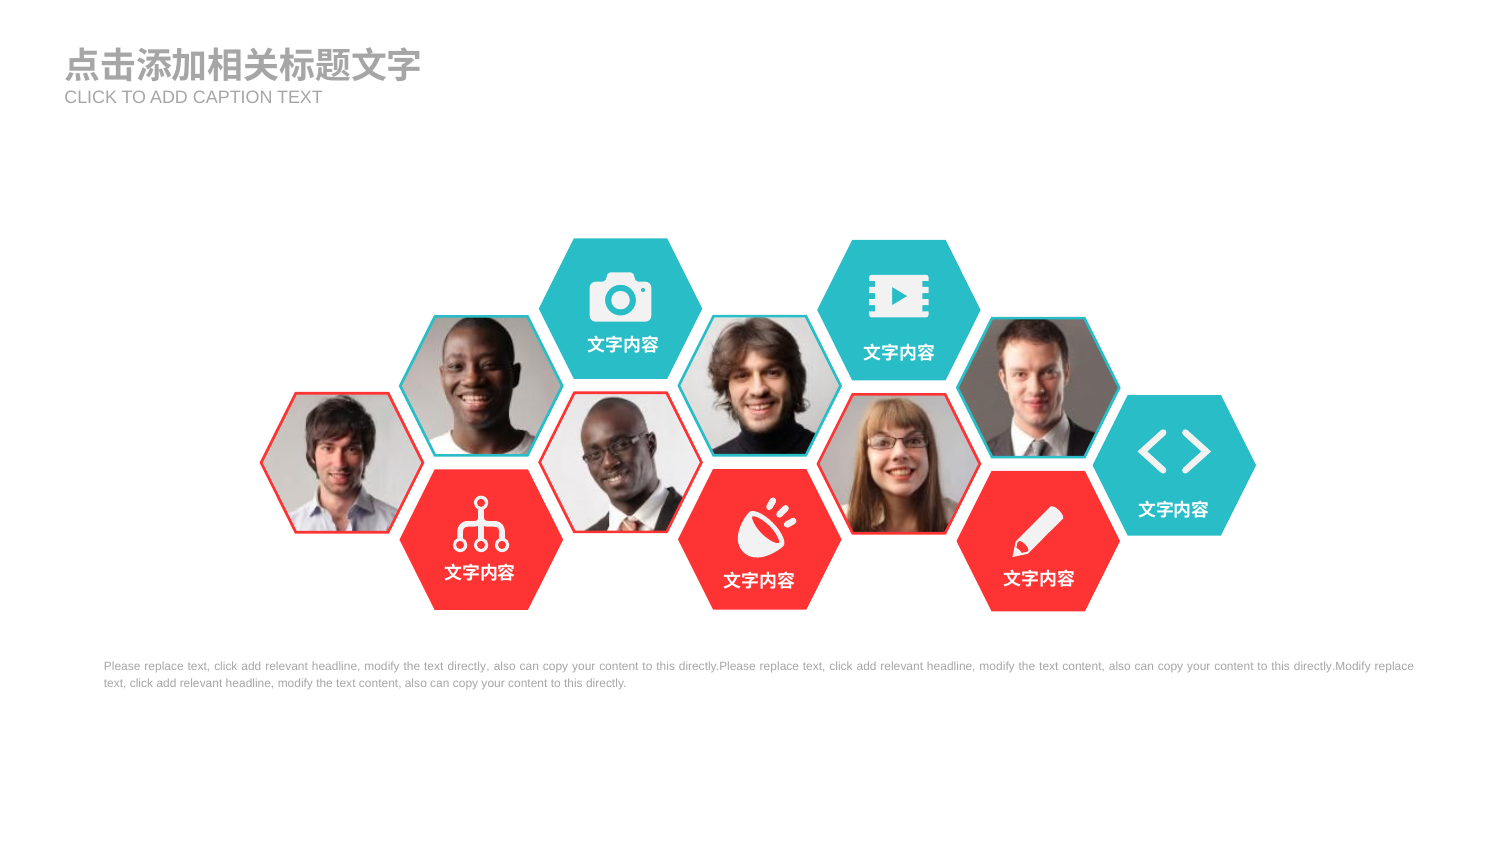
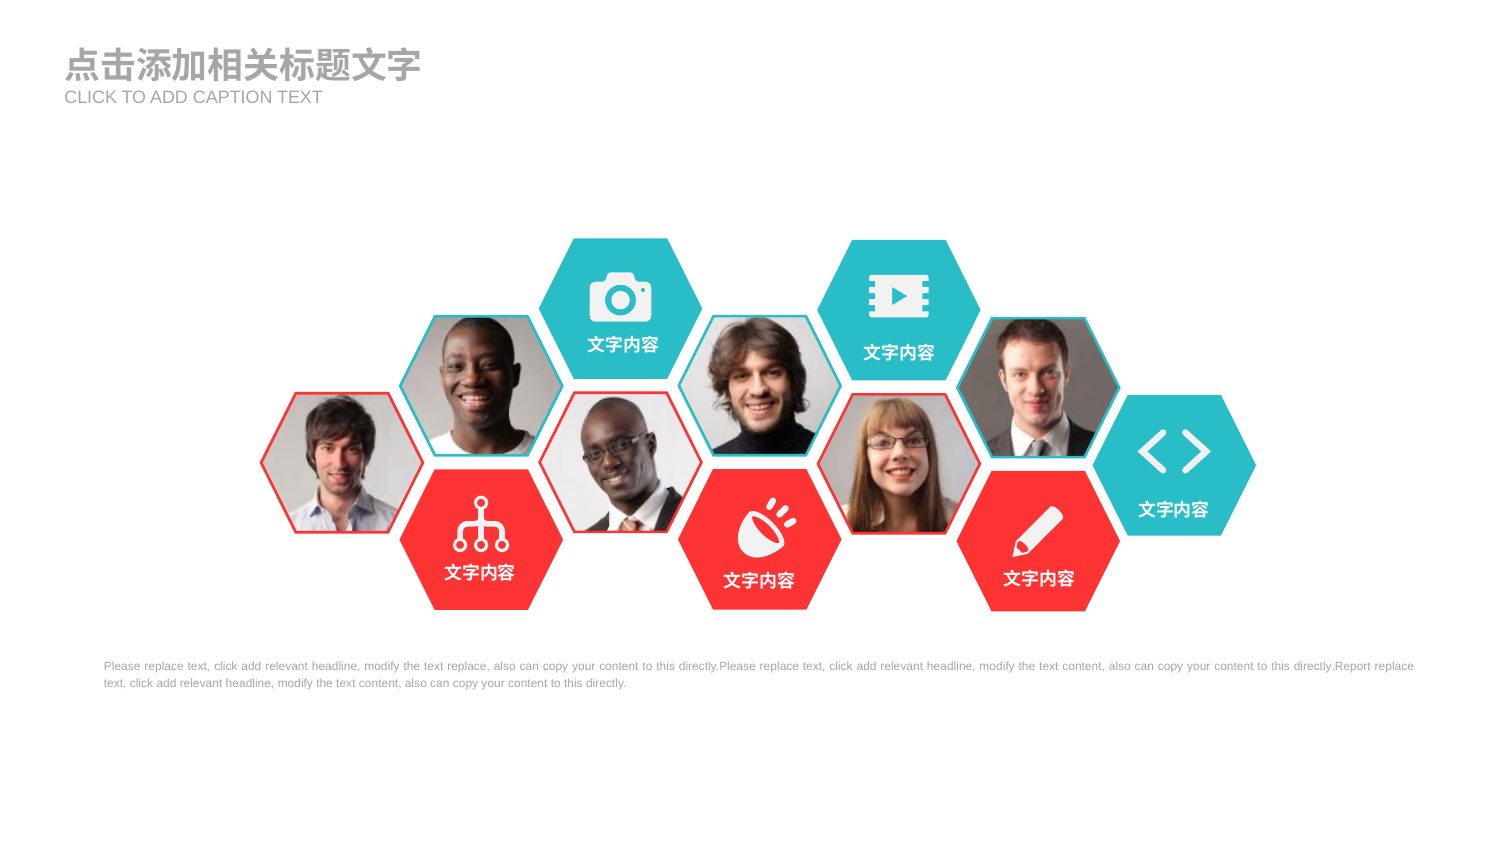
text directly: directly -> replace
directly.Modify: directly.Modify -> directly.Report
